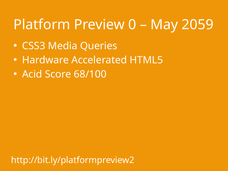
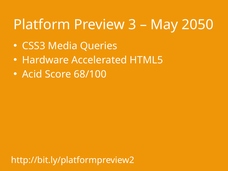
0: 0 -> 3
2059: 2059 -> 2050
